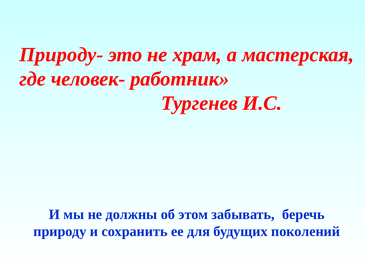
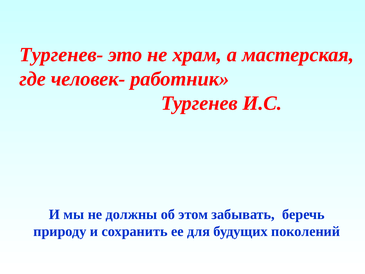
Природу-: Природу- -> Тургенев-
